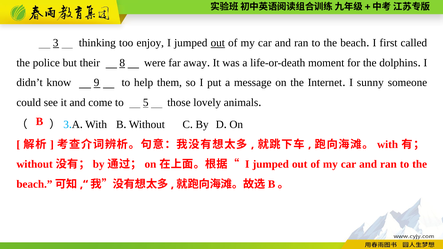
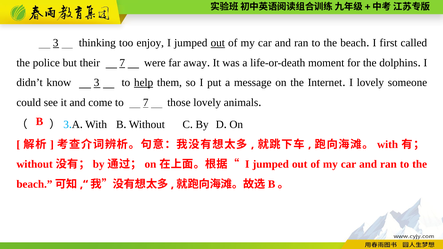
their 8: 8 -> 7
know 9: 9 -> 3
help underline: none -> present
I sunny: sunny -> lovely
to 5: 5 -> 7
